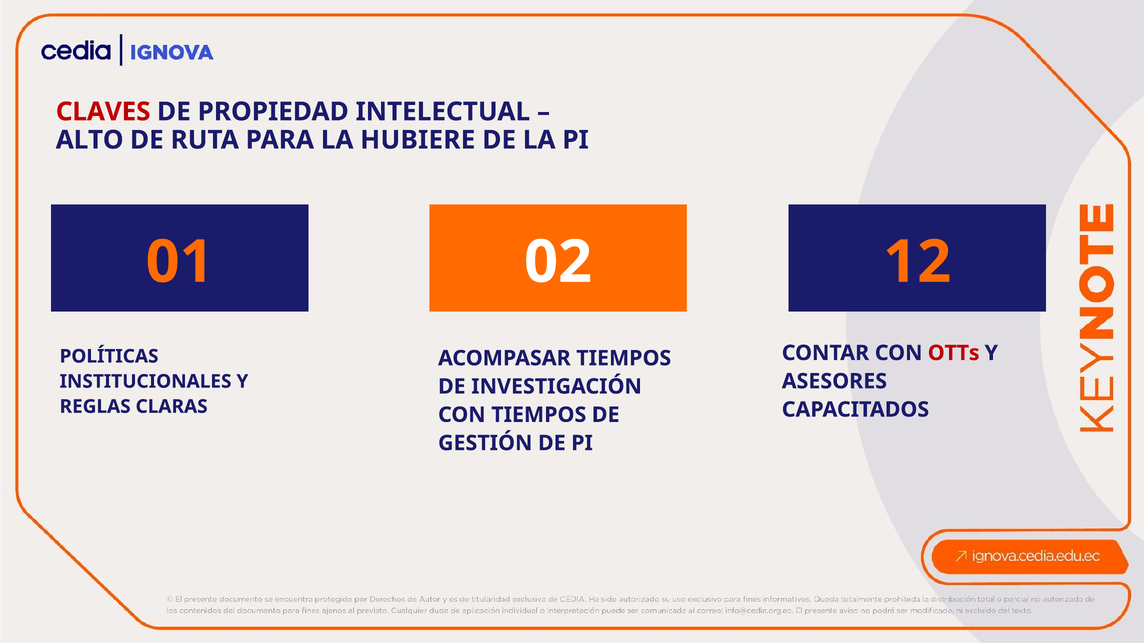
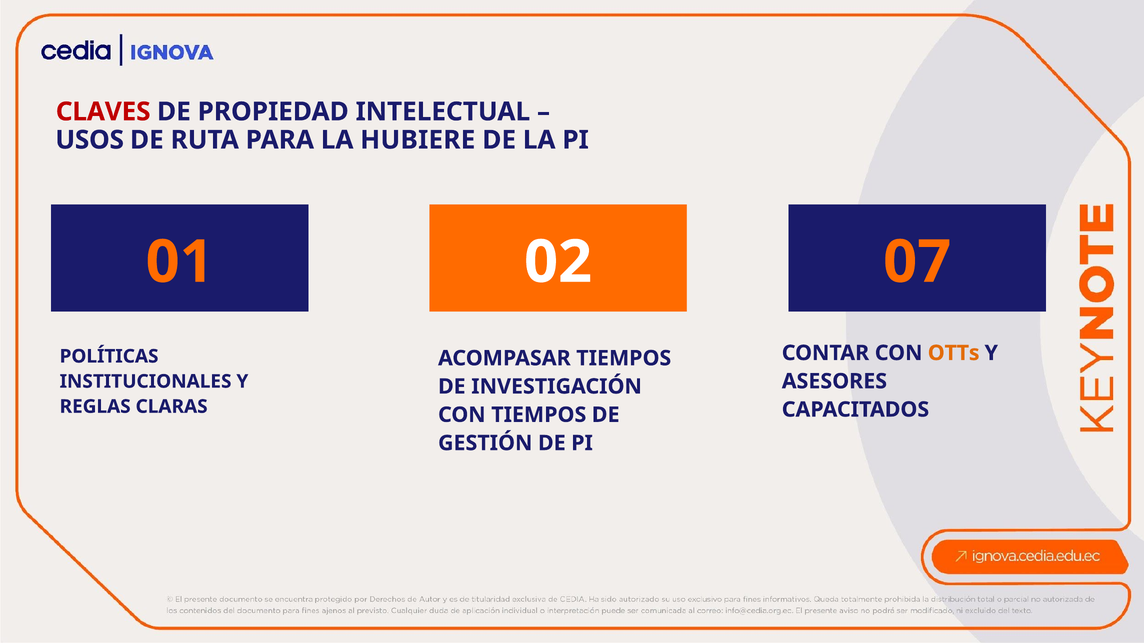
ALTO: ALTO -> USOS
12: 12 -> 07
OTTs colour: red -> orange
